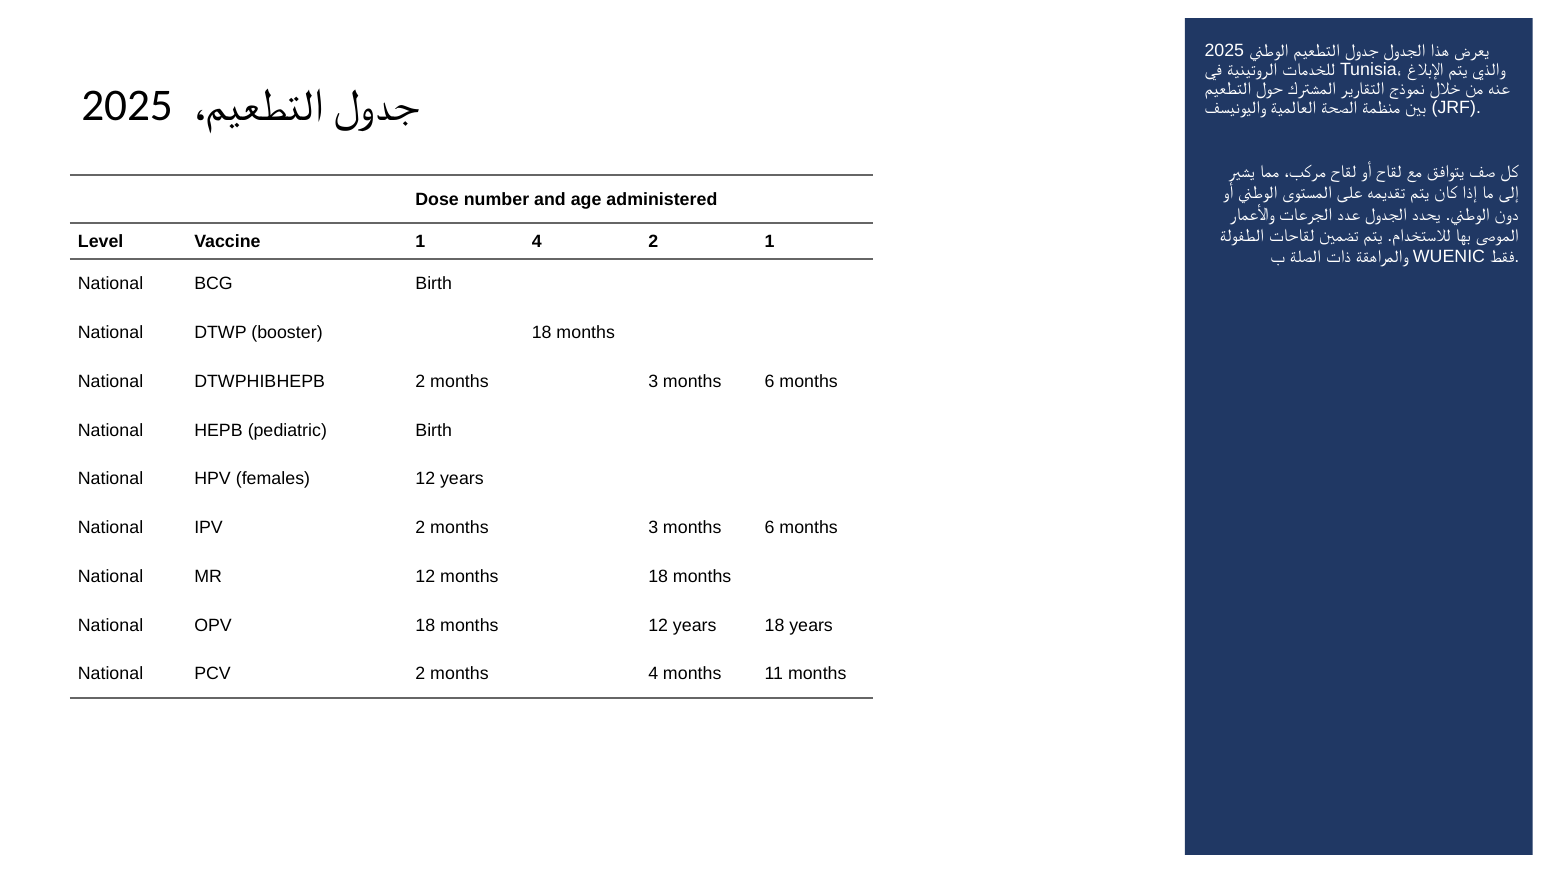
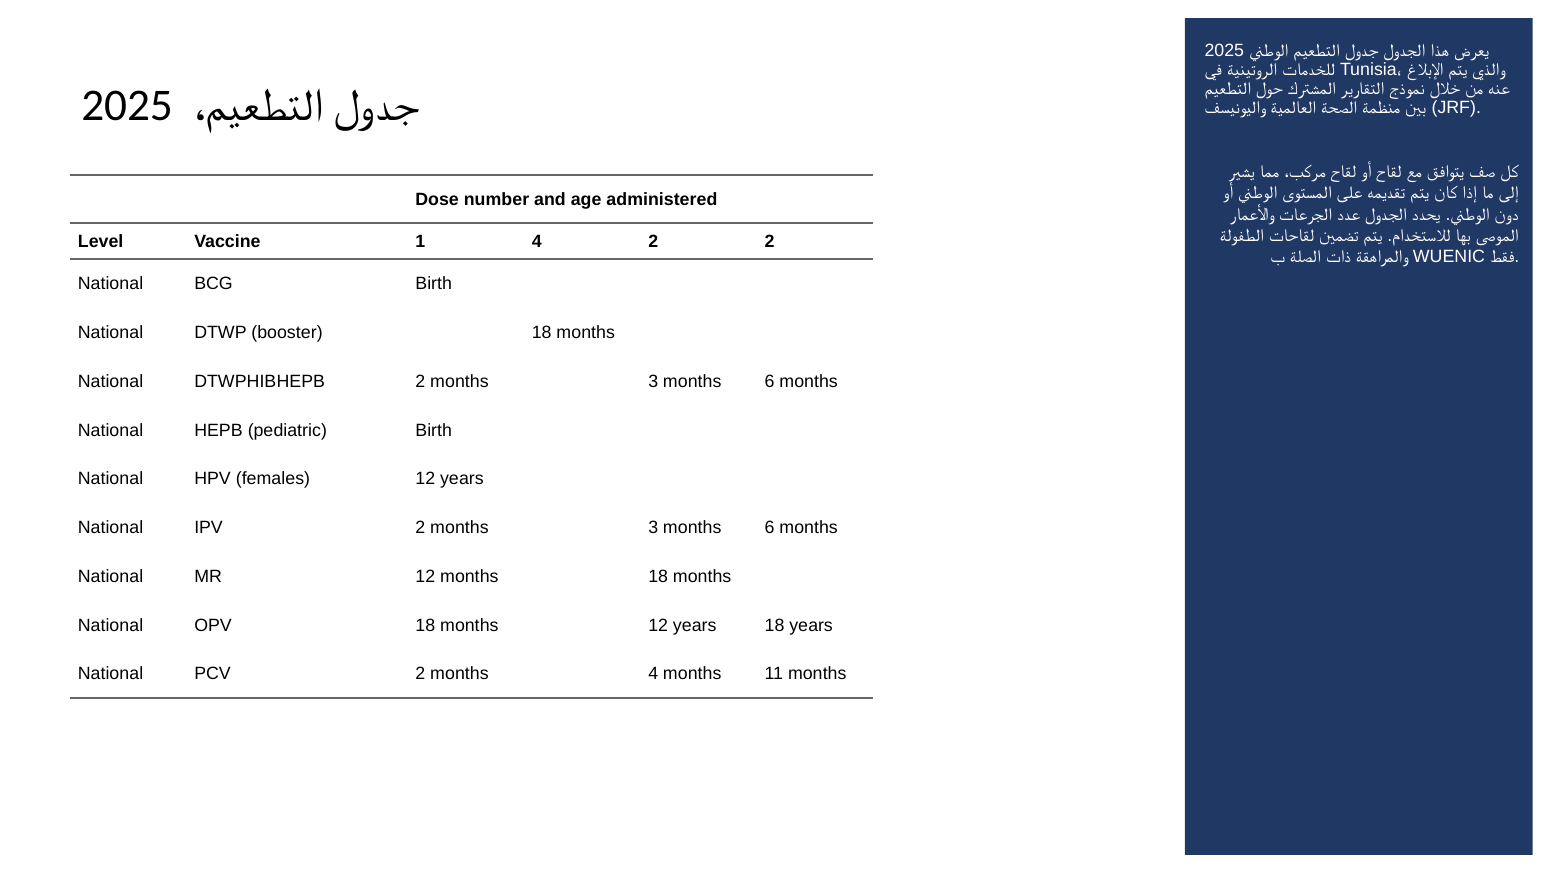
2 1: 1 -> 2
